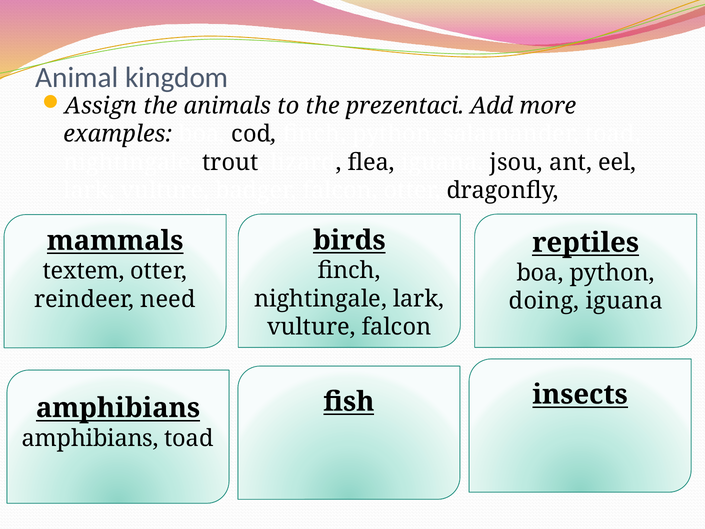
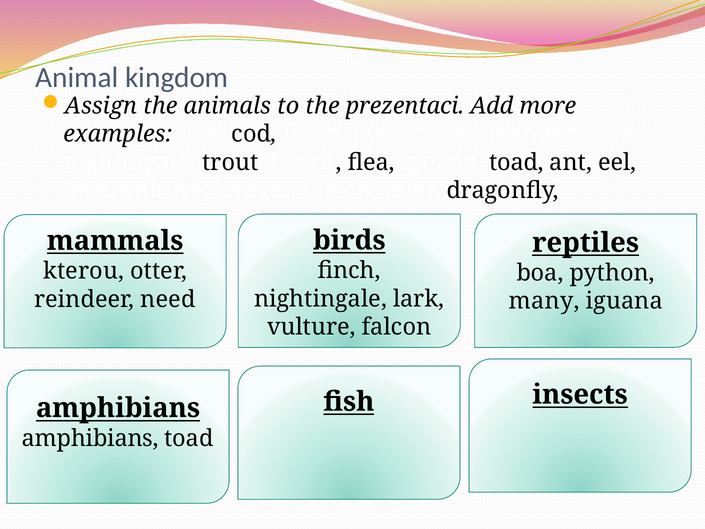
iguana jsou: jsou -> toad
textem: textem -> kterou
doing: doing -> many
